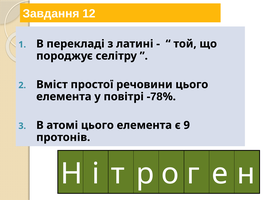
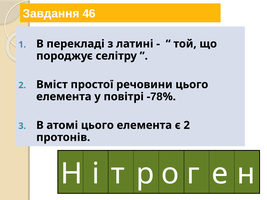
12: 12 -> 46
є 9: 9 -> 2
